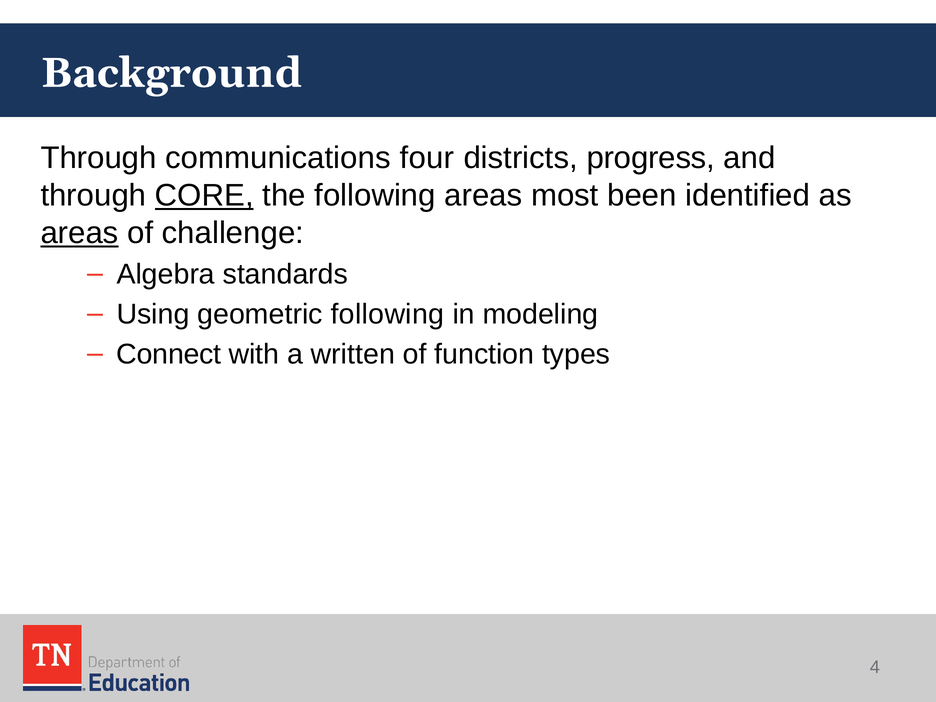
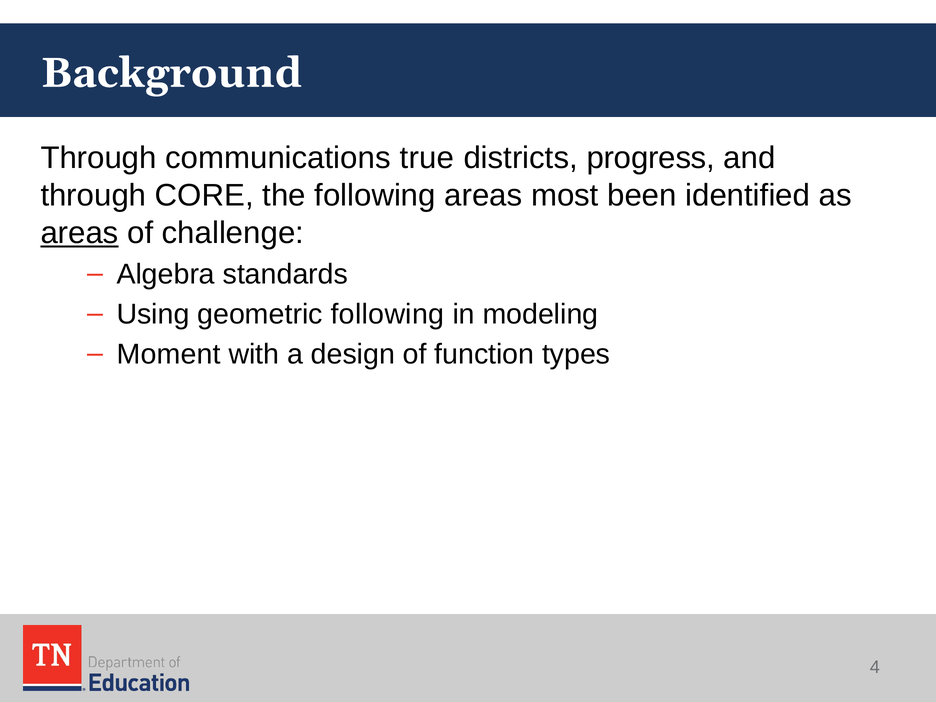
four: four -> true
CORE underline: present -> none
Connect: Connect -> Moment
written: written -> design
